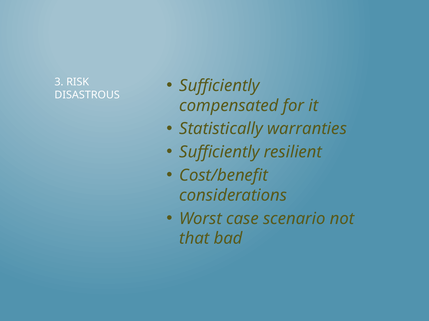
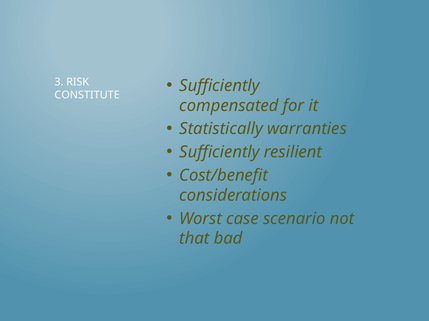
DISASTROUS: DISASTROUS -> CONSTITUTE
